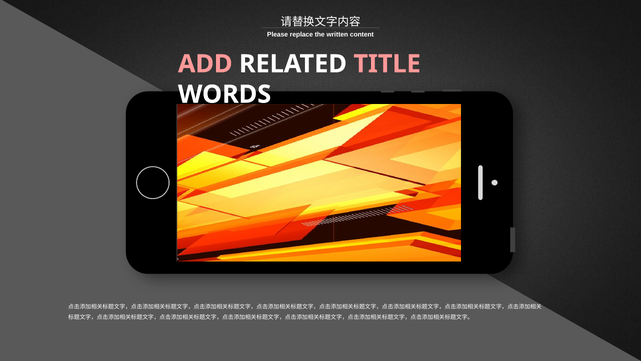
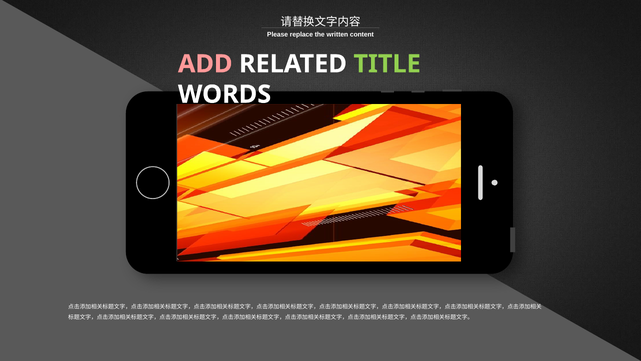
TITLE colour: pink -> light green
